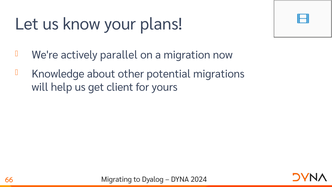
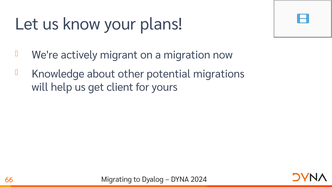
parallel: parallel -> migrant
